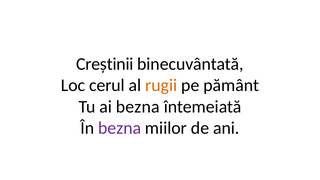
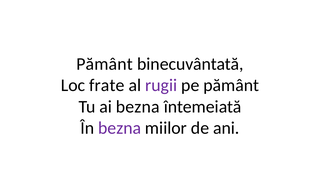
Creștinii at (105, 64): Creștinii -> Pământ
cerul: cerul -> frate
rugii colour: orange -> purple
